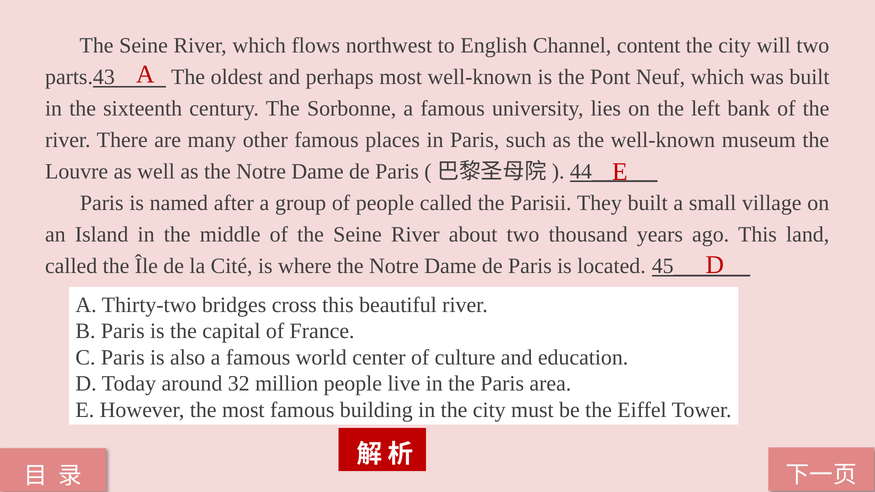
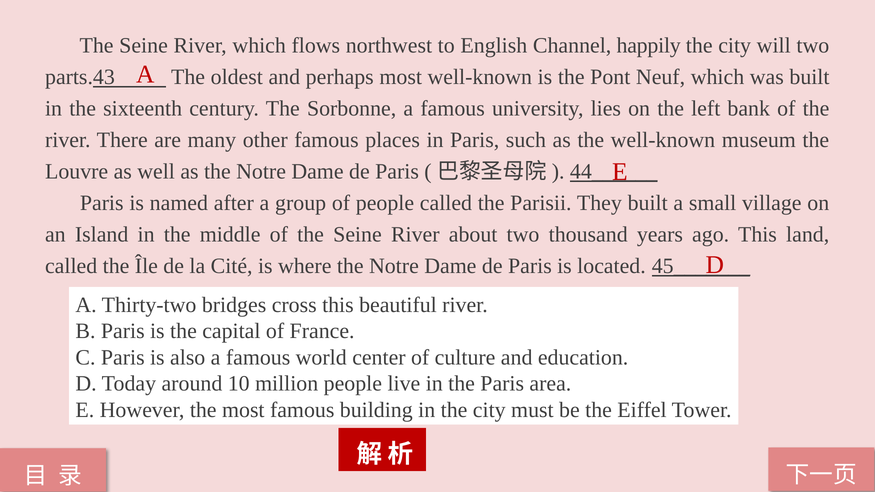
content: content -> happily
32: 32 -> 10
